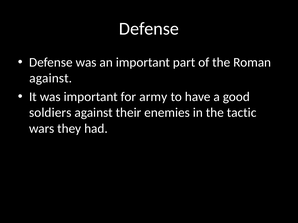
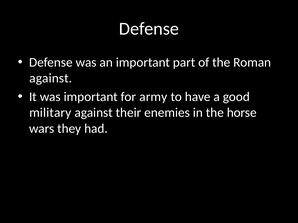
soldiers: soldiers -> military
tactic: tactic -> horse
